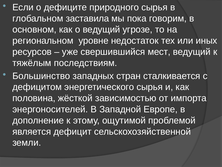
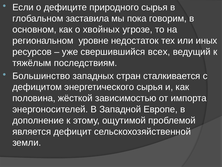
о ведущий: ведущий -> хвойных
мест: мест -> всех
